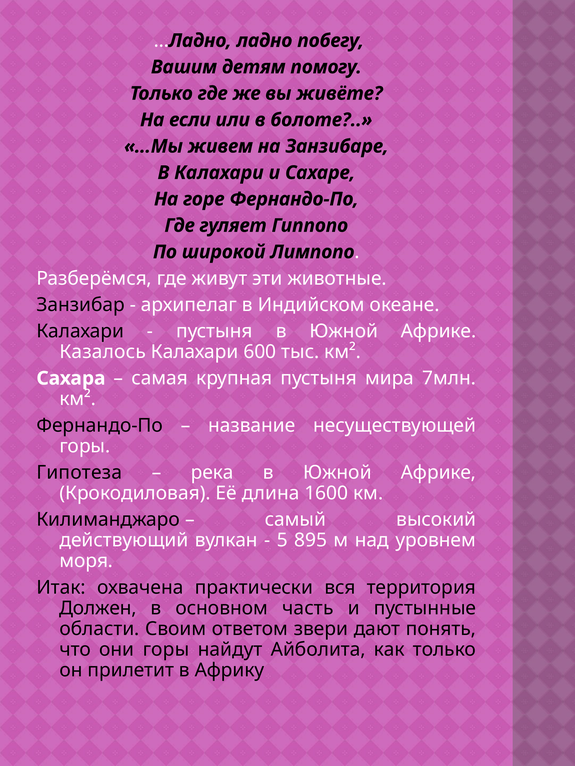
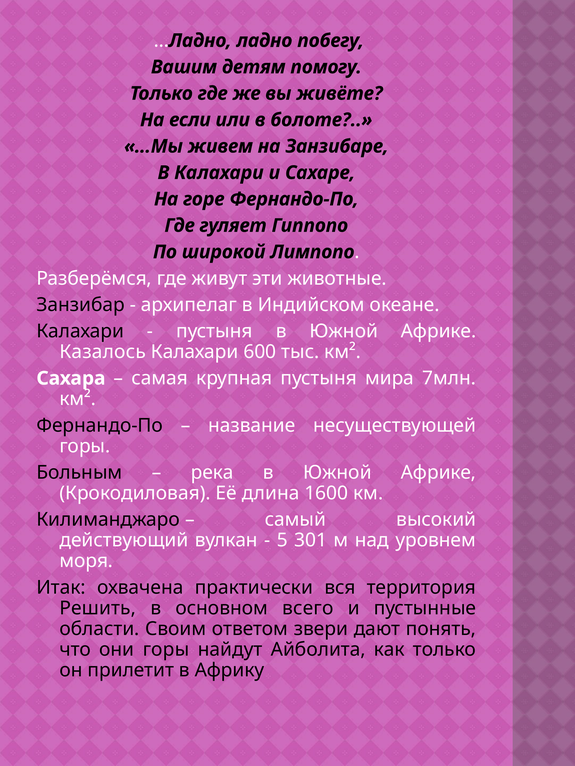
Гипотеза: Гипотеза -> Больным
895: 895 -> 301
Должен: Должен -> Решить
часть: часть -> всего
